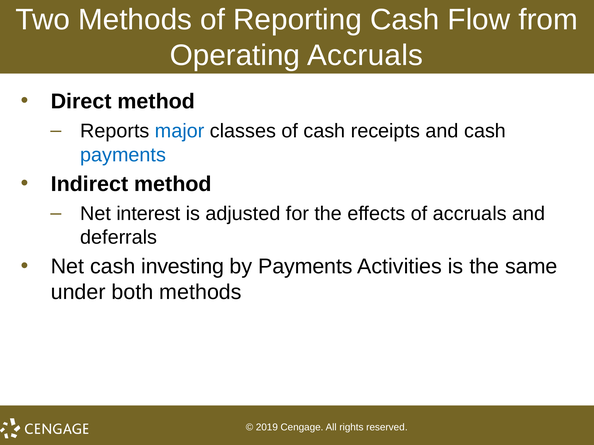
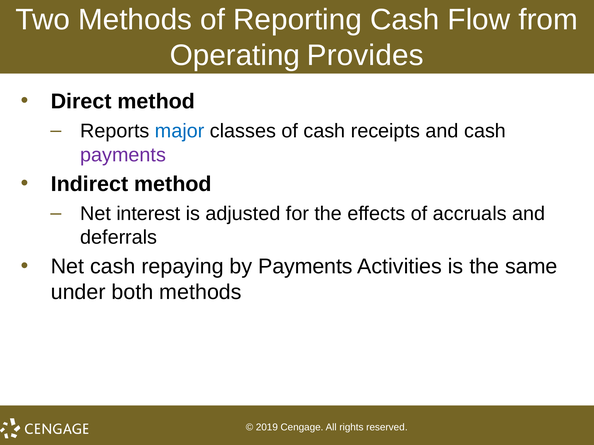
Operating Accruals: Accruals -> Provides
payments at (123, 155) colour: blue -> purple
investing: investing -> repaying
